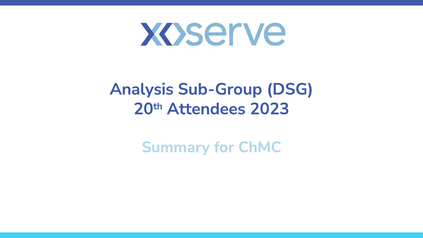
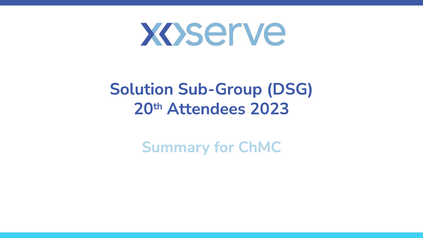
Analysis: Analysis -> Solution
